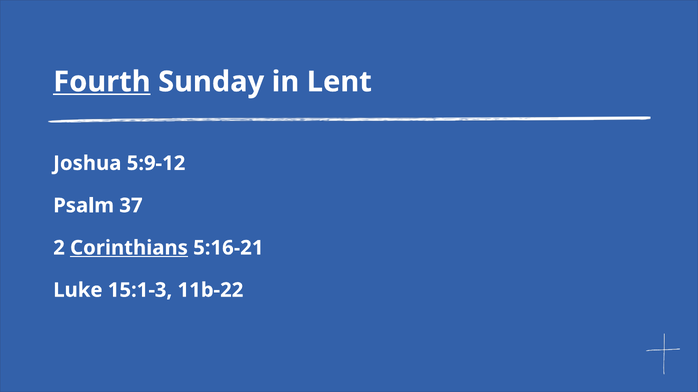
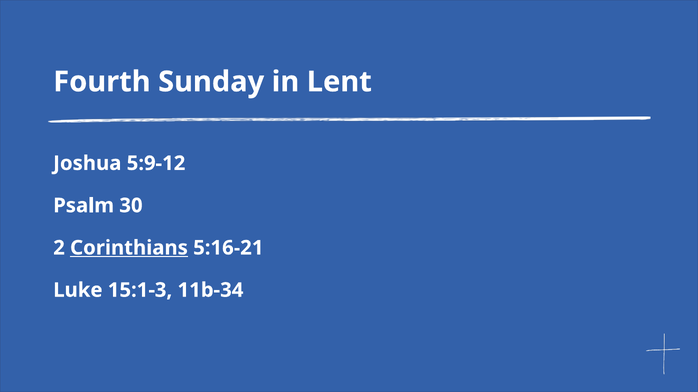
Fourth underline: present -> none
37: 37 -> 30
11b-22: 11b-22 -> 11b-34
